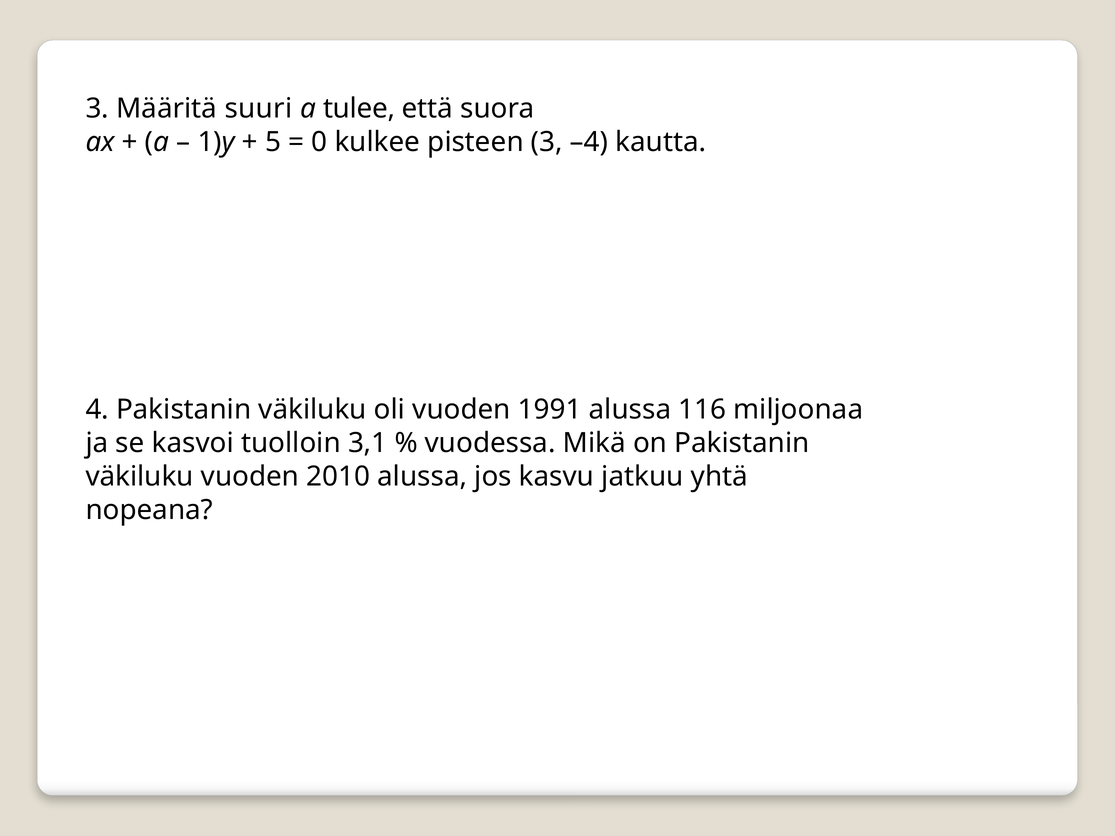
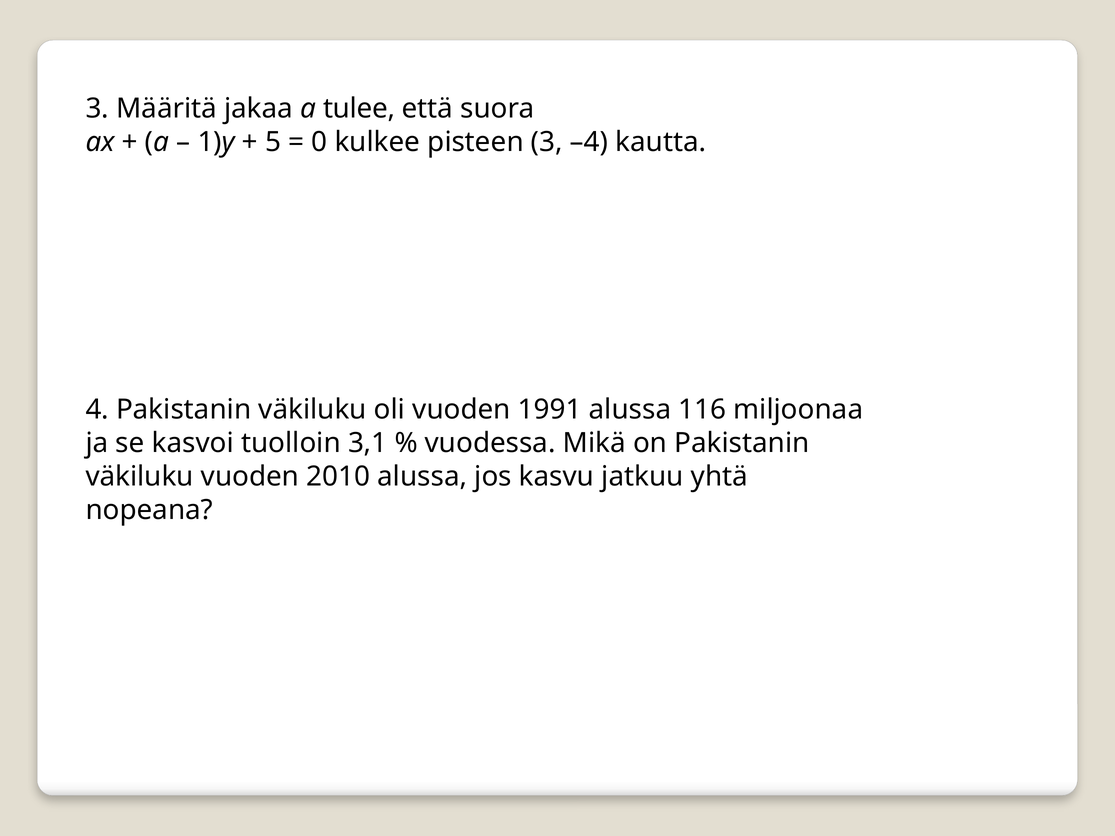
suuri: suuri -> jakaa
